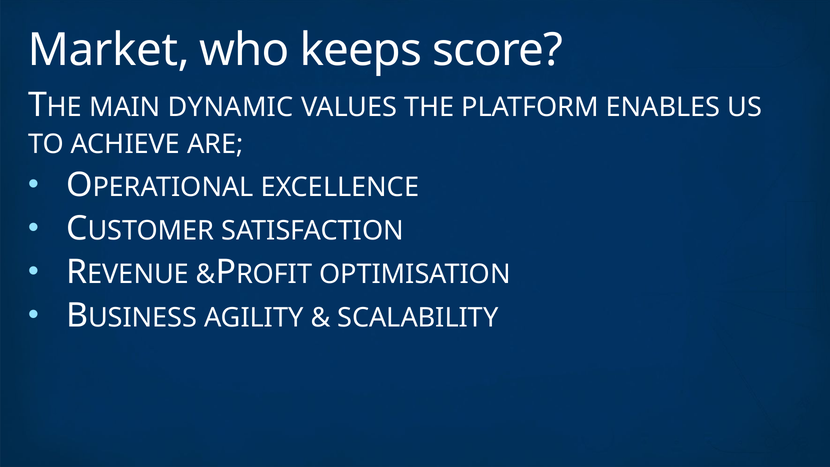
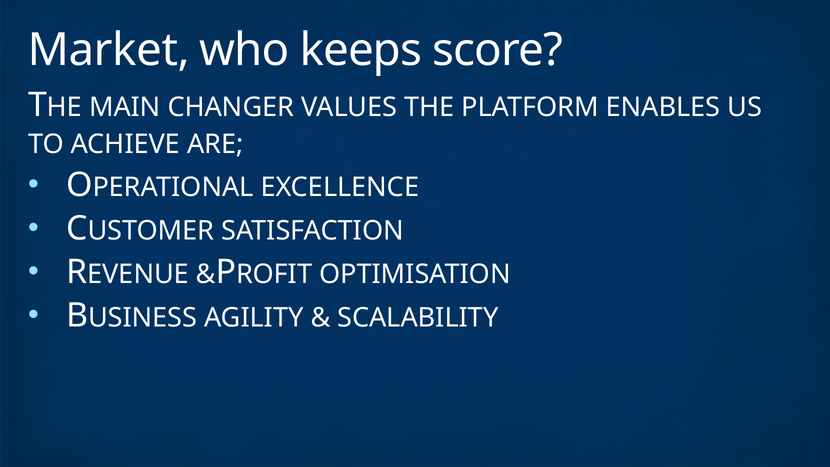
DYNAMIC: DYNAMIC -> CHANGER
